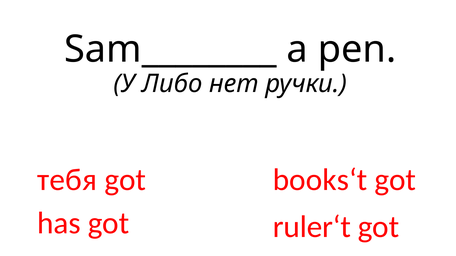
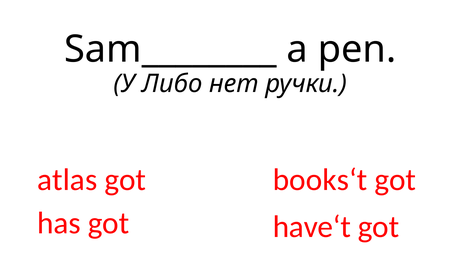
тебя: тебя -> atlas
ruler‘t: ruler‘t -> have‘t
